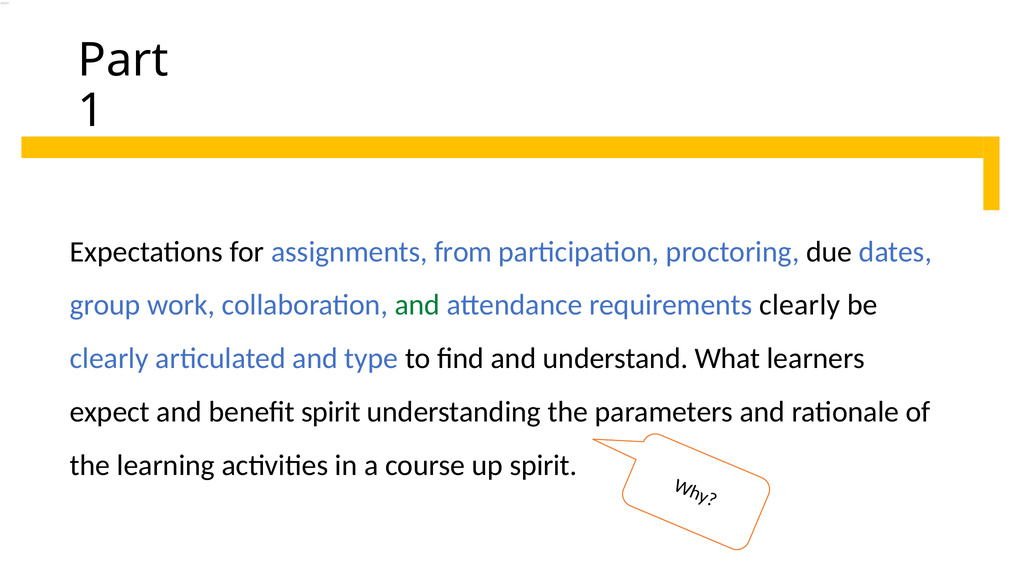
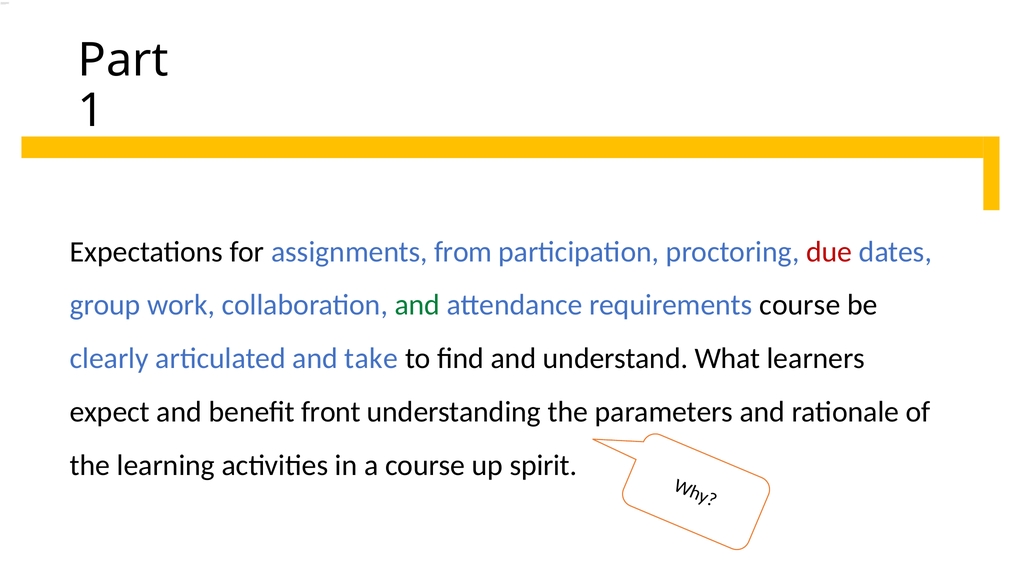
due at (829, 252) colour: black -> red
requirements clearly: clearly -> course
type: type -> take
benefit spirit: spirit -> front
